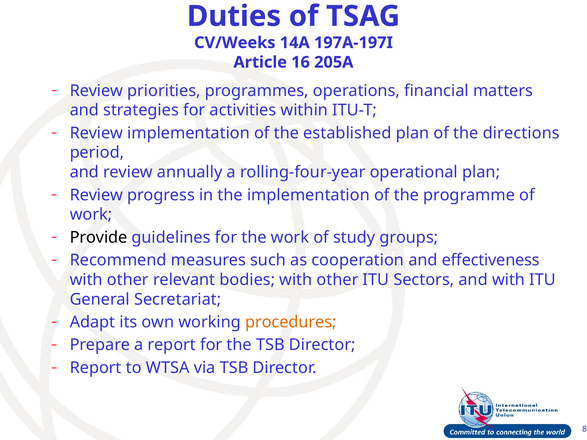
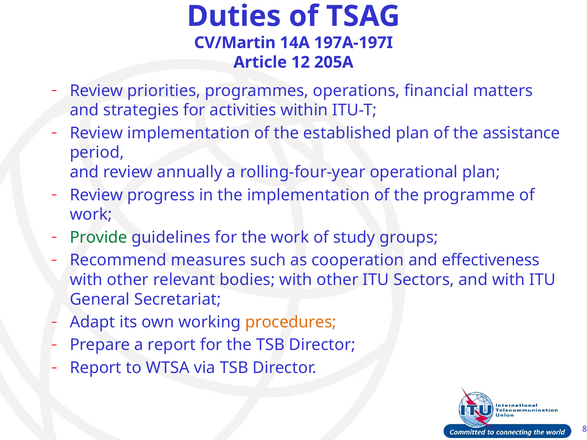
CV/Weeks: CV/Weeks -> CV/Martin
16: 16 -> 12
directions: directions -> assistance
Provide colour: black -> green
